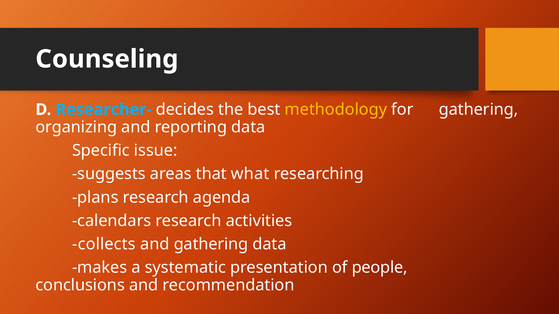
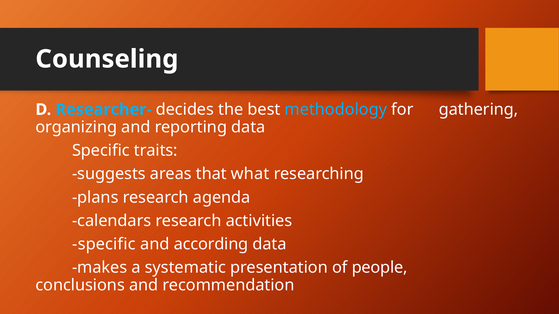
methodology colour: yellow -> light blue
issue: issue -> traits
collects at (104, 244): collects -> specific
and gathering: gathering -> according
